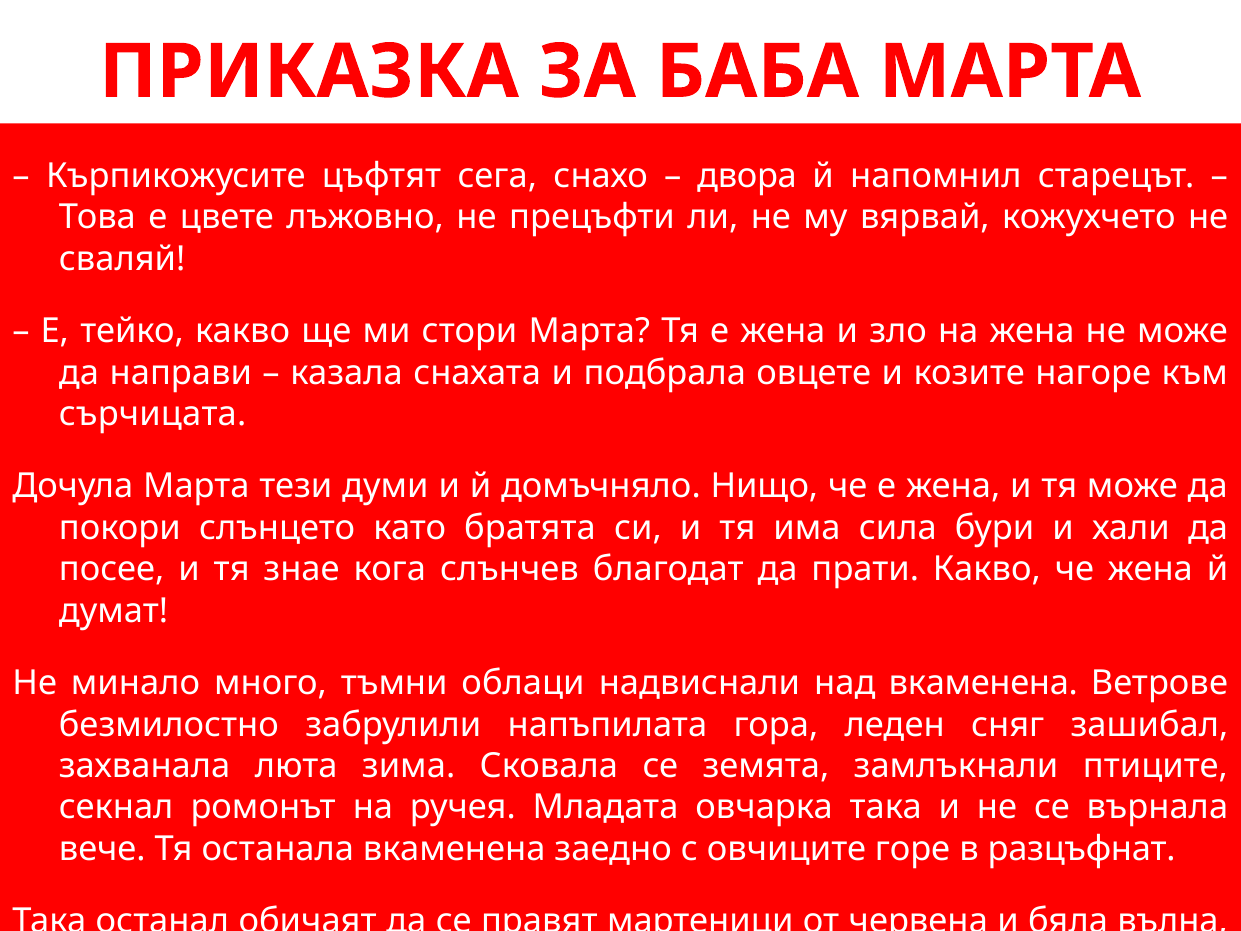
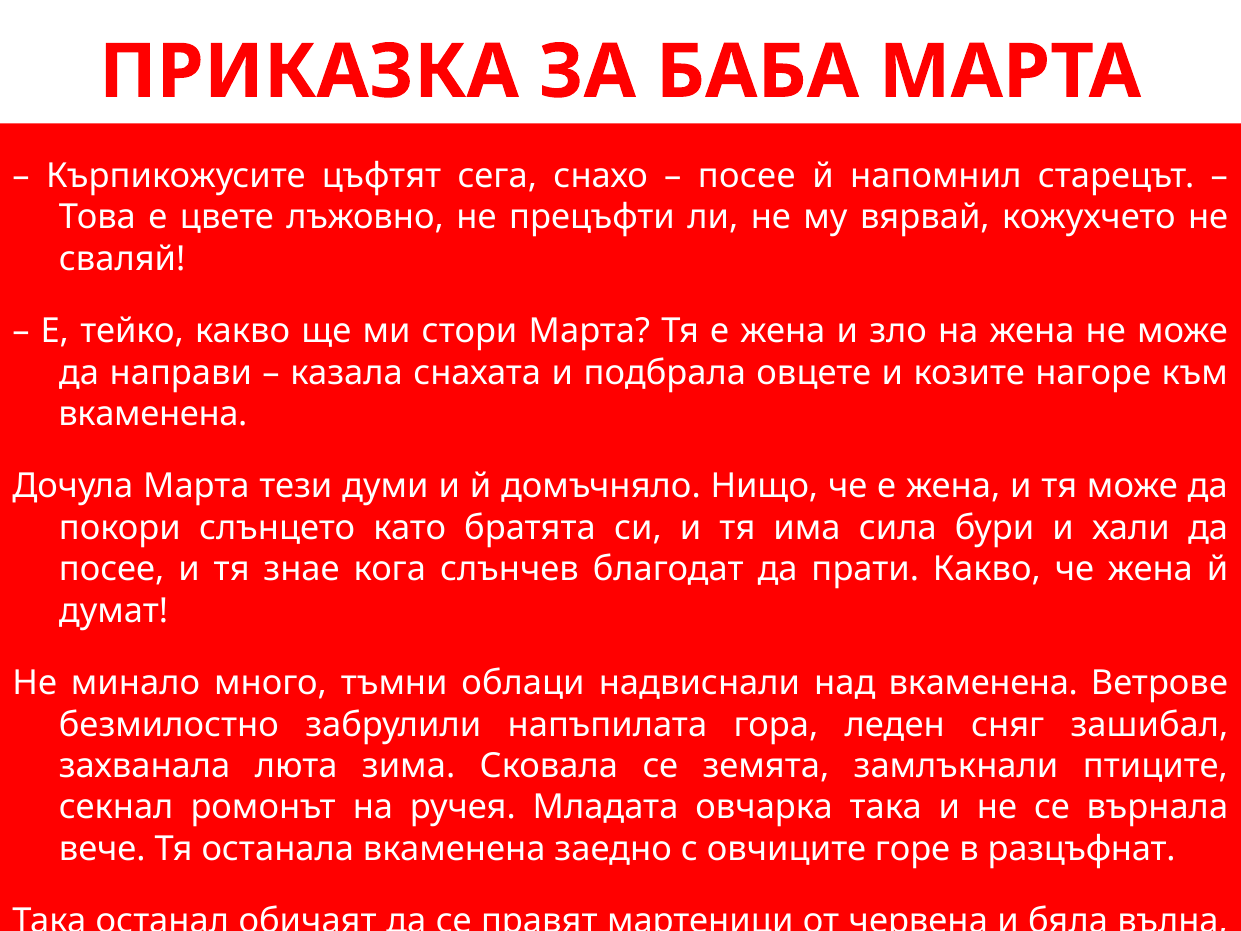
двора at (747, 176): двора -> посее
сърчицата at (153, 414): сърчицата -> вкаменена
